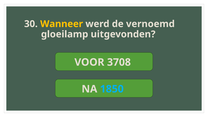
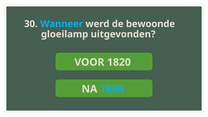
Wanneer colour: yellow -> light blue
vernoemd: vernoemd -> bewoonde
3708: 3708 -> 1820
